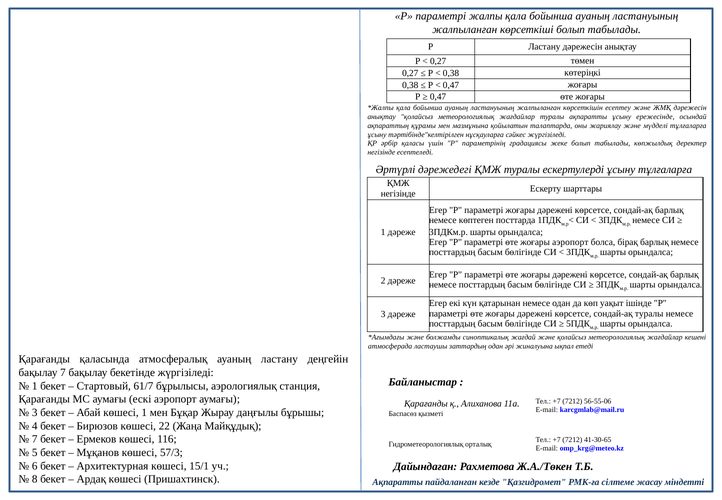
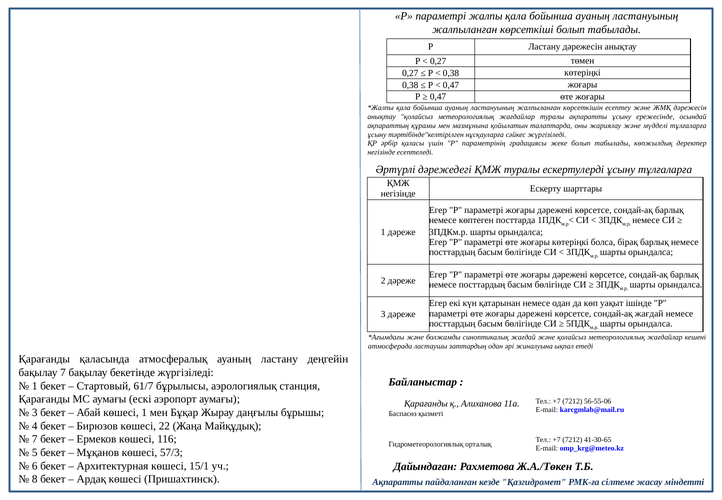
жоғары аэропорт: аэропорт -> көтеріңкі
сондай-ақ туралы: туралы -> жағдай
